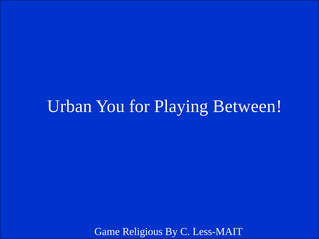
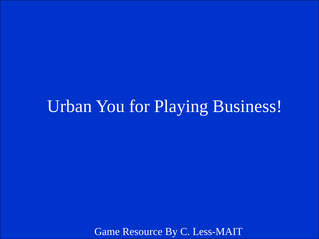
Between: Between -> Business
Religious: Religious -> Resource
